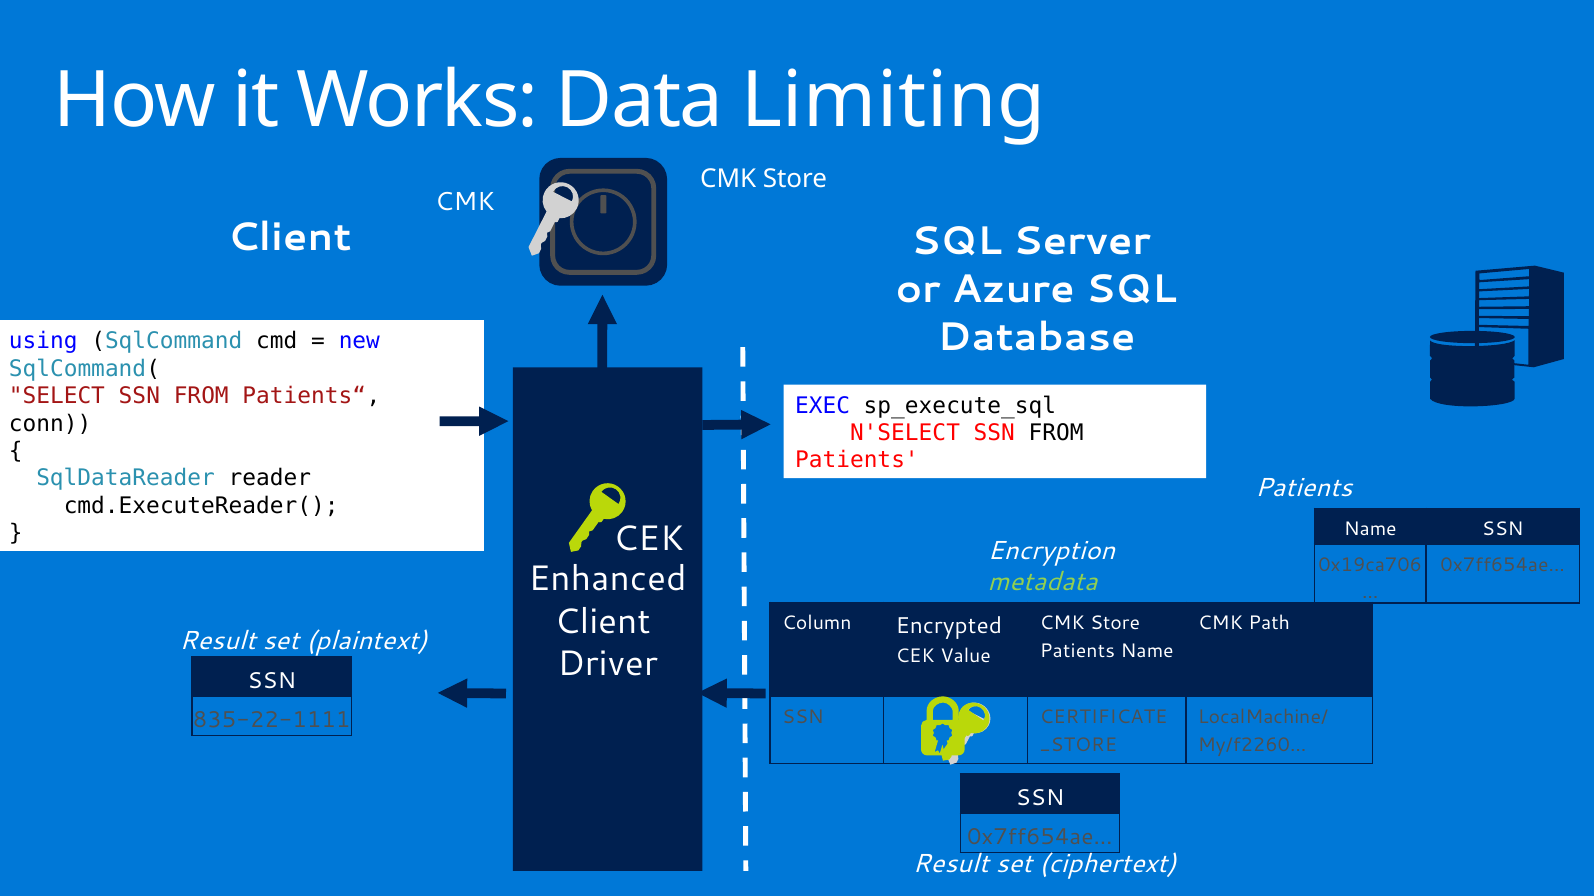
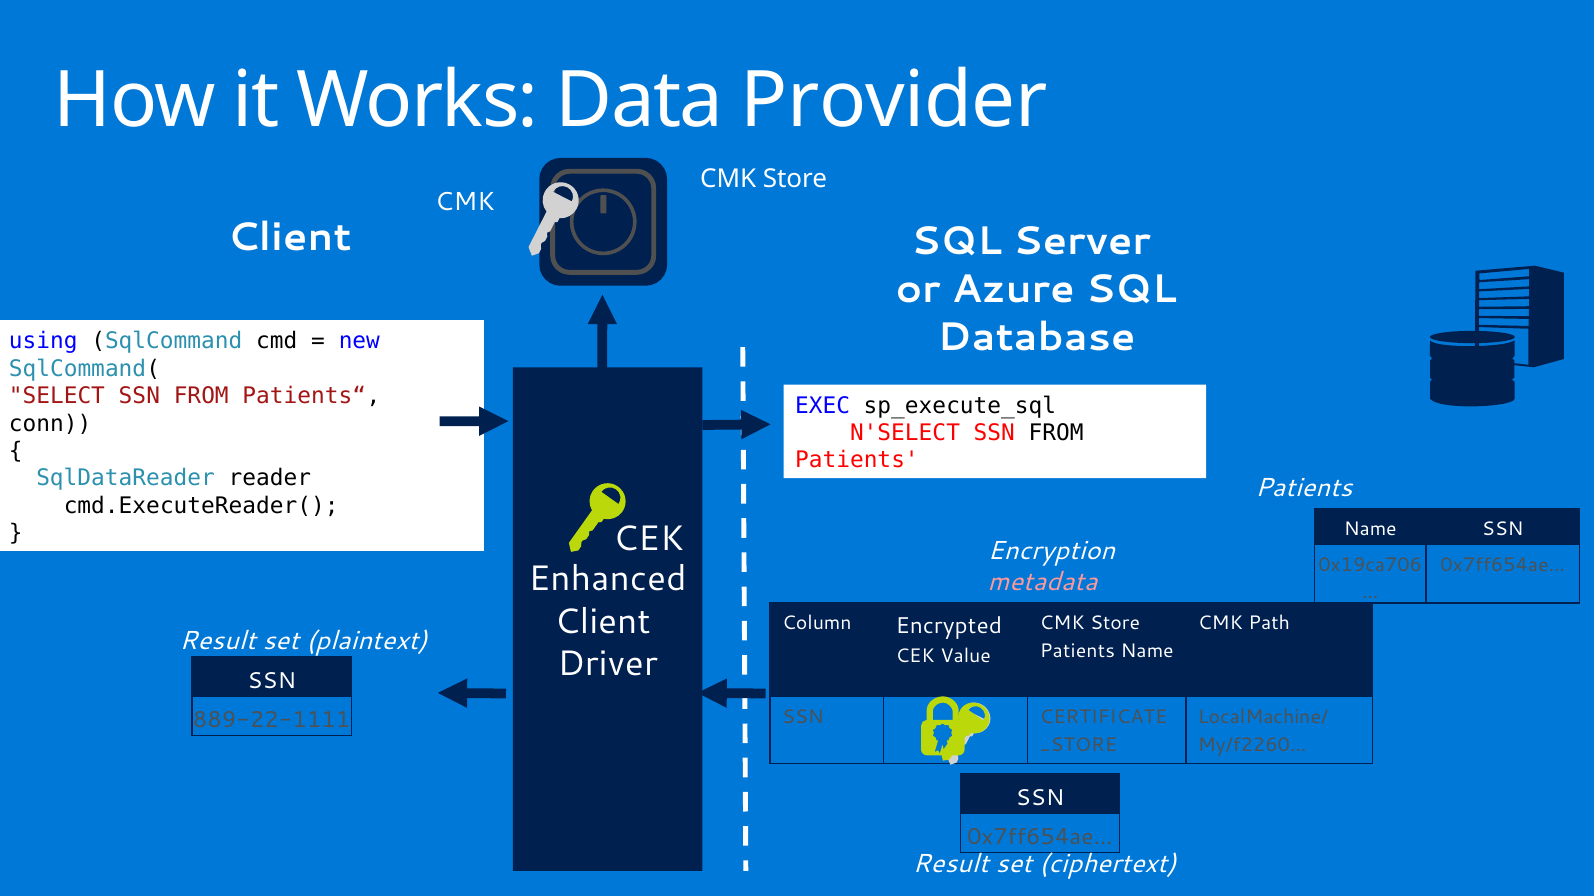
Limiting: Limiting -> Provider
metadata colour: light green -> pink
835-22-1111: 835-22-1111 -> 889-22-1111
